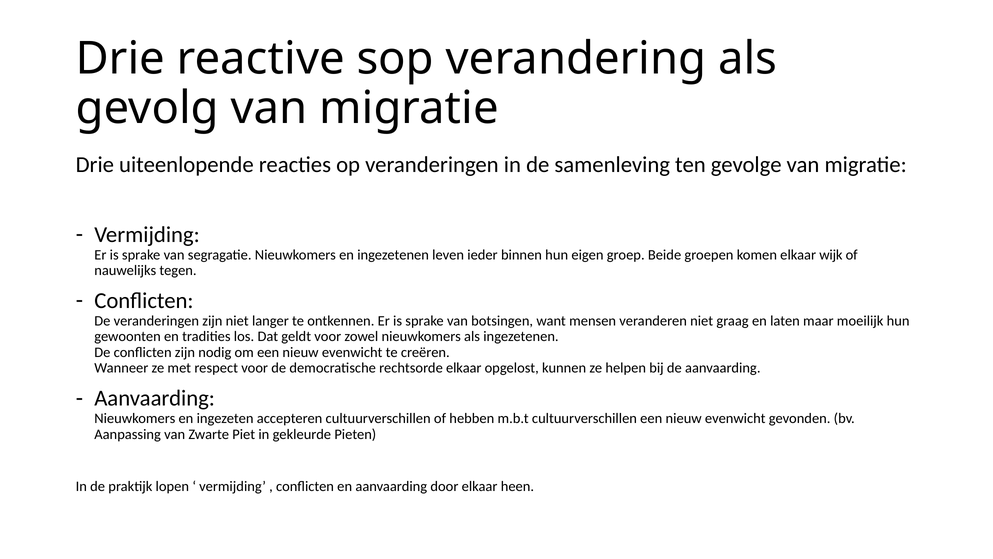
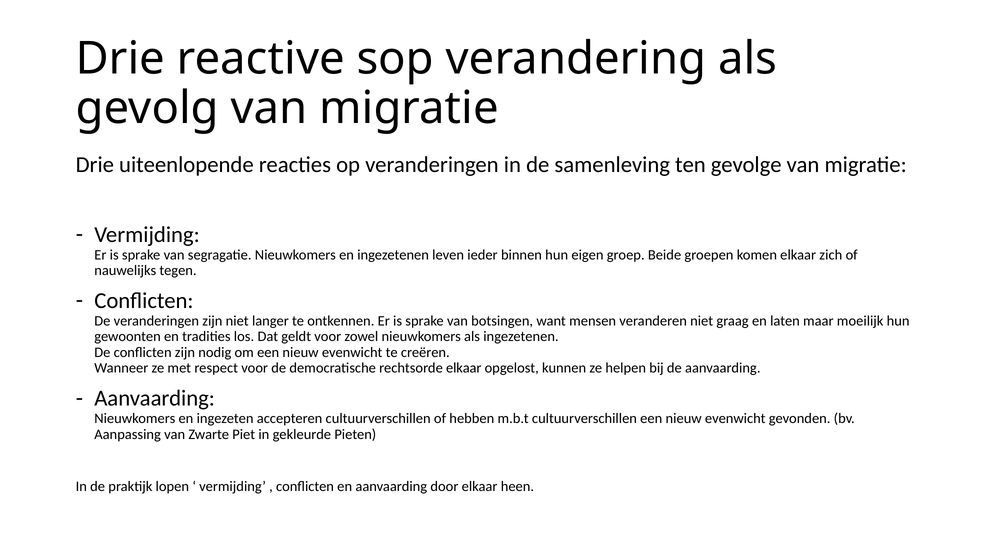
wijk: wijk -> zich
